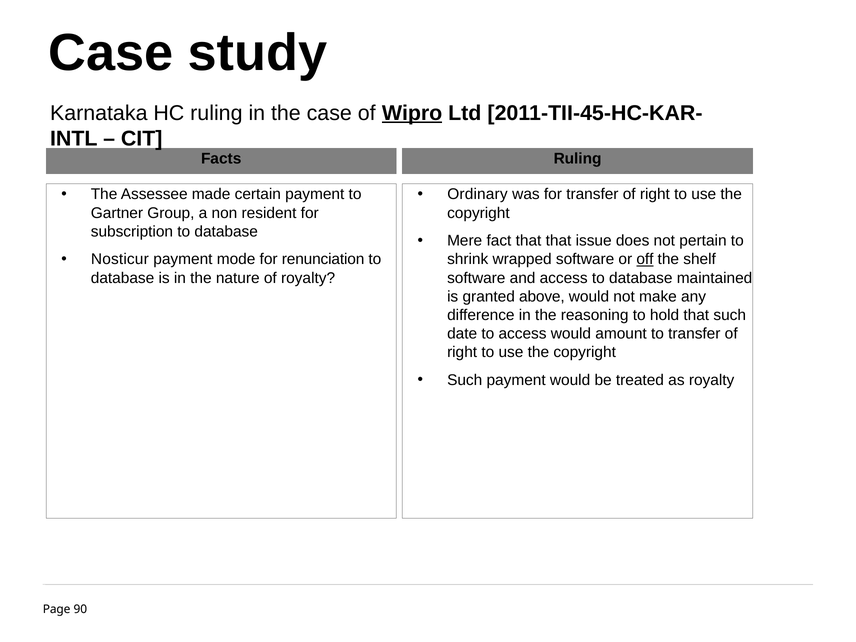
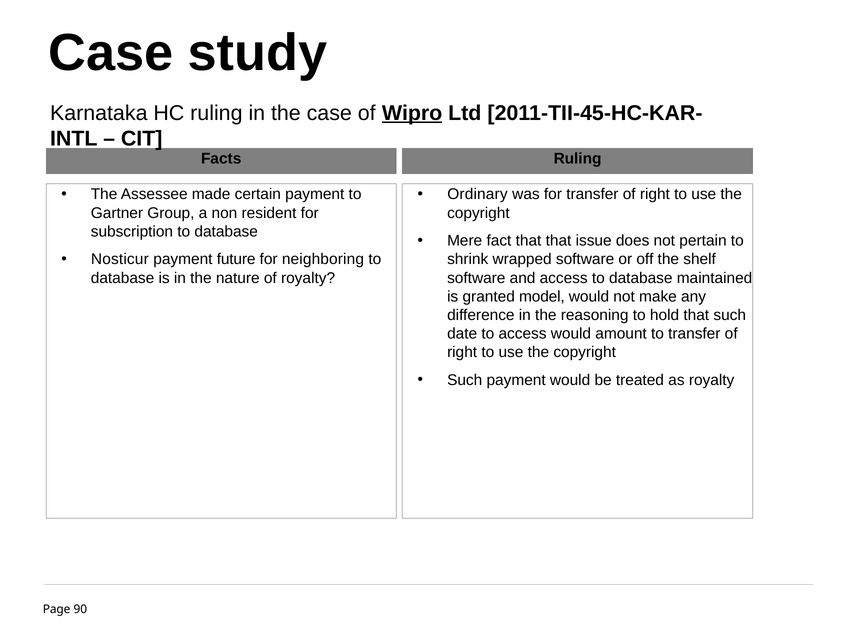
mode: mode -> future
renunciation: renunciation -> neighboring
off underline: present -> none
above: above -> model
